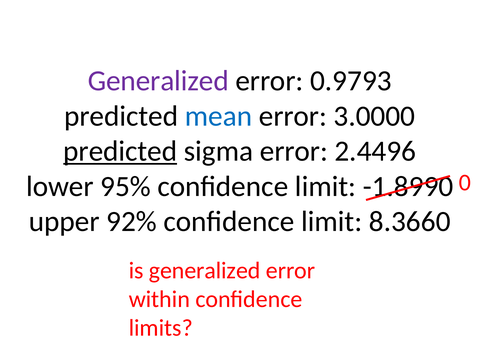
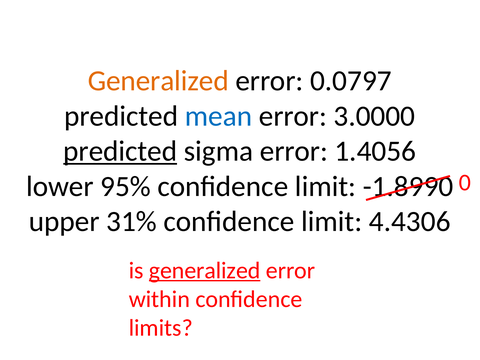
Generalized at (158, 81) colour: purple -> orange
0.9793: 0.9793 -> 0.0797
2.4496: 2.4496 -> 1.4056
92%: 92% -> 31%
8.3660: 8.3660 -> 4.4306
generalized at (205, 270) underline: none -> present
